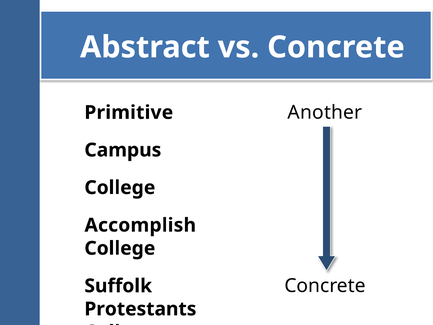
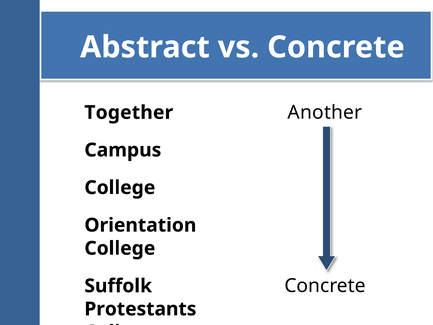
Primitive: Primitive -> Together
Accomplish: Accomplish -> Orientation
